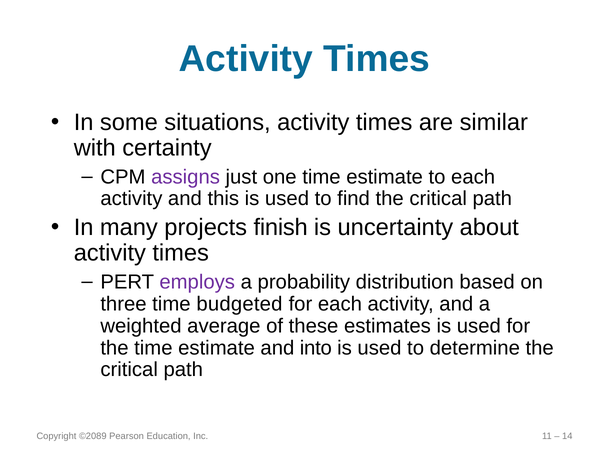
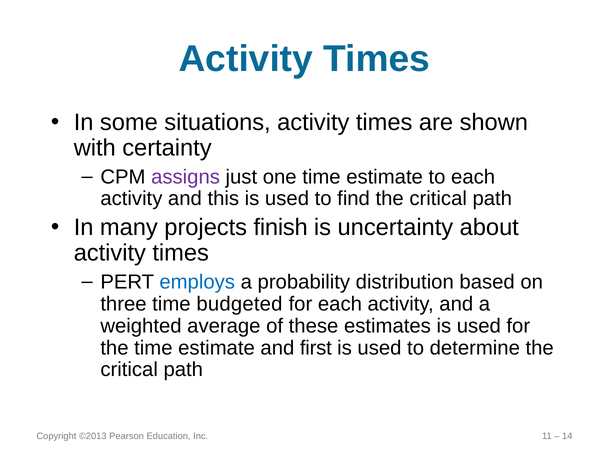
similar: similar -> shown
employs colour: purple -> blue
into: into -> first
©2089: ©2089 -> ©2013
